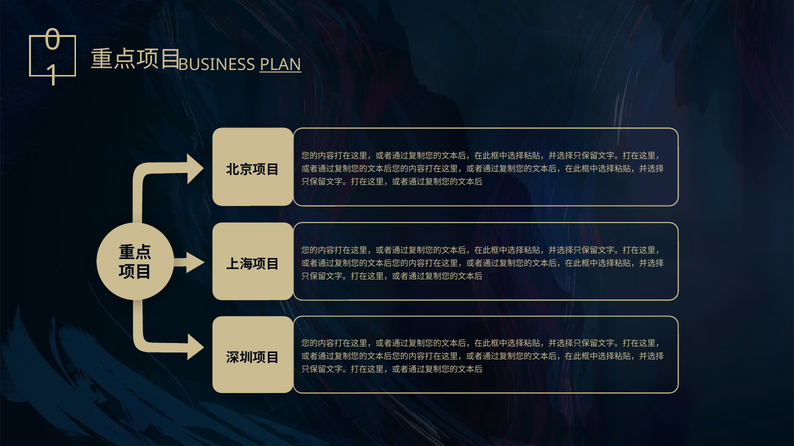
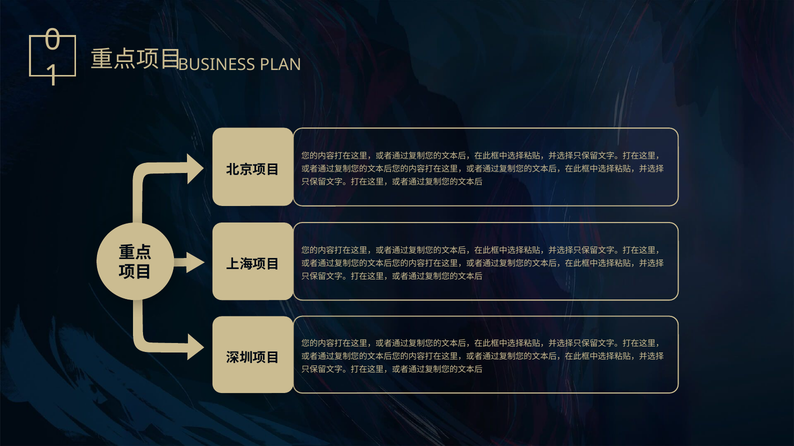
PLAN underline: present -> none
